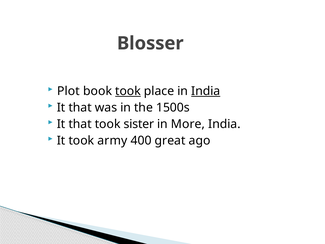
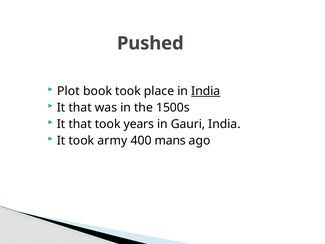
Blosser: Blosser -> Pushed
took at (128, 91) underline: present -> none
sister: sister -> years
More: More -> Gauri
great: great -> mans
